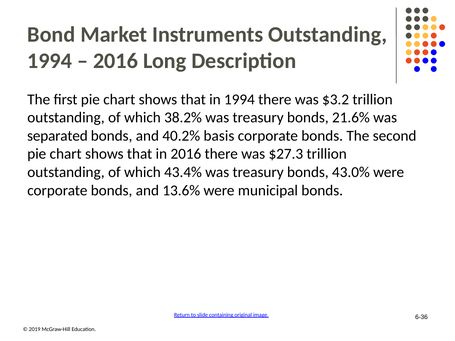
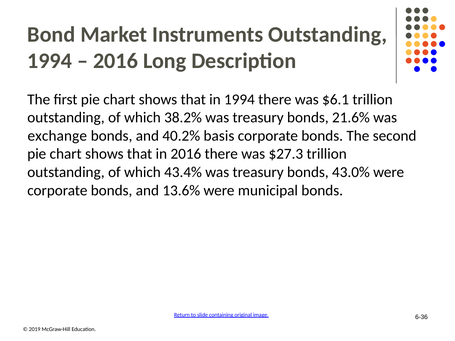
$3.2: $3.2 -> $6.1
separated: separated -> exchange
